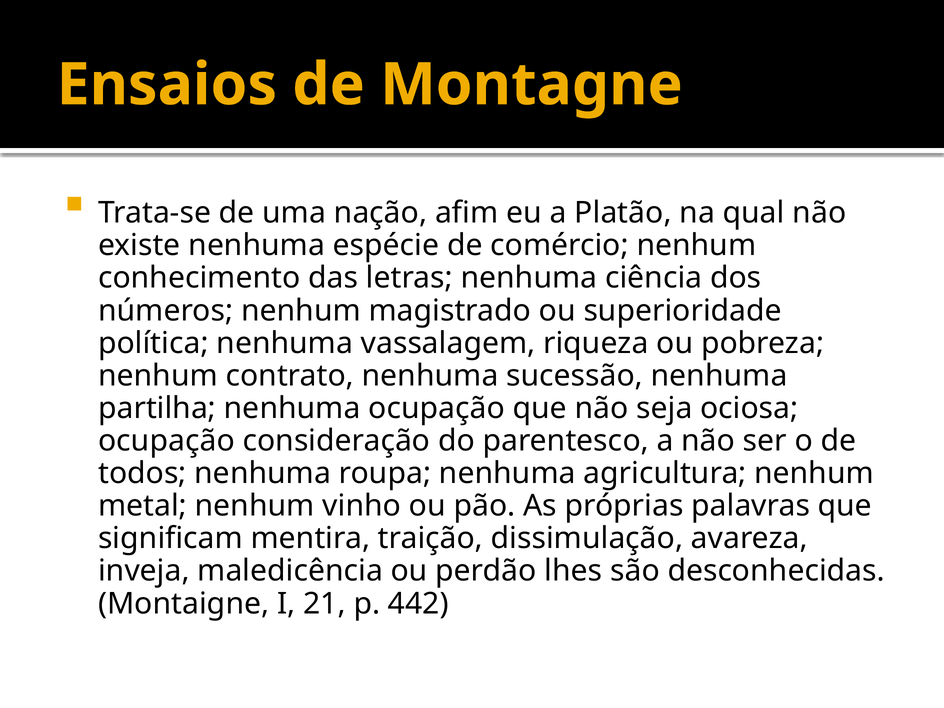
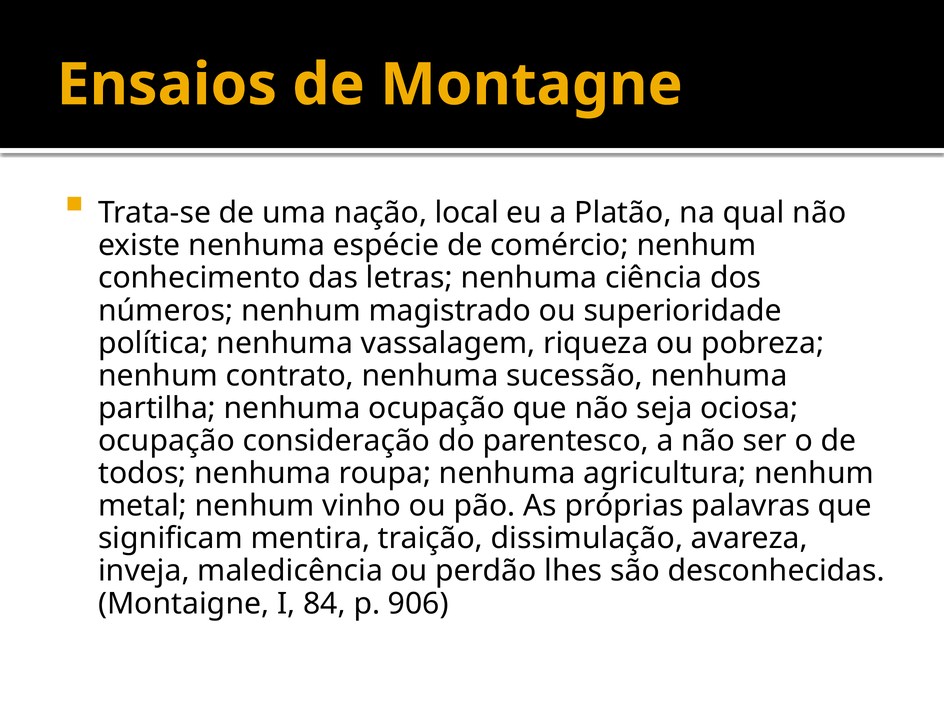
afim: afim -> local
21: 21 -> 84
442: 442 -> 906
